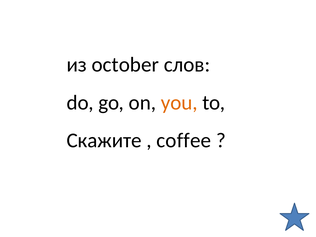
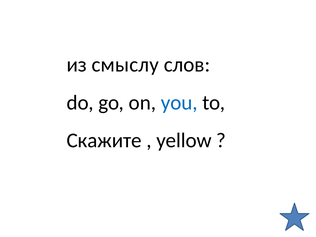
october: october -> смыслу
you colour: orange -> blue
coffee: coffee -> yellow
